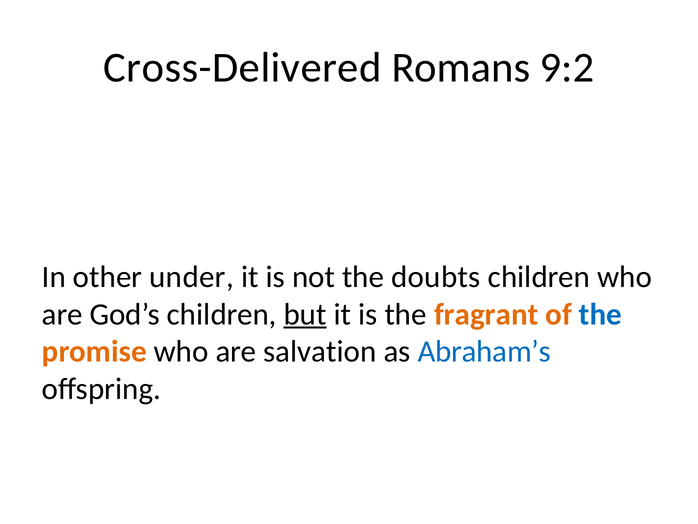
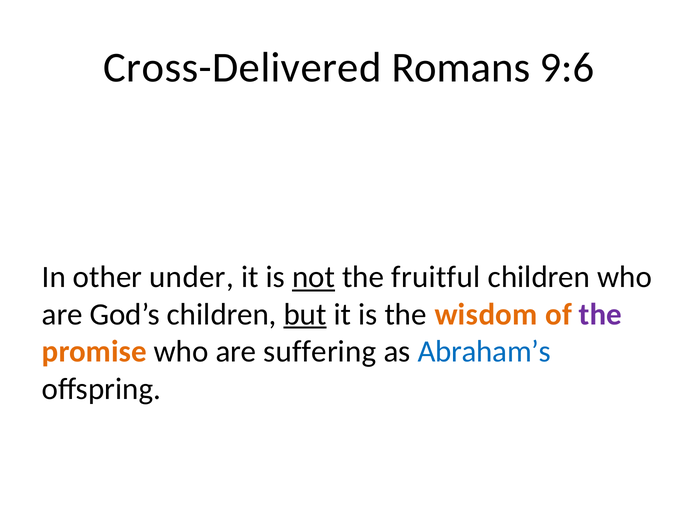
9:2: 9:2 -> 9:6
not underline: none -> present
doubts: doubts -> fruitful
fragrant: fragrant -> wisdom
the at (600, 314) colour: blue -> purple
salvation: salvation -> suffering
